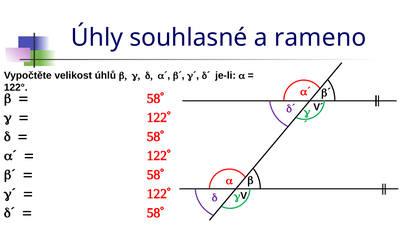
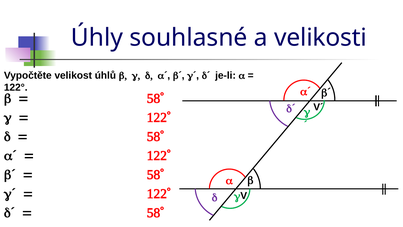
rameno: rameno -> velikosti
